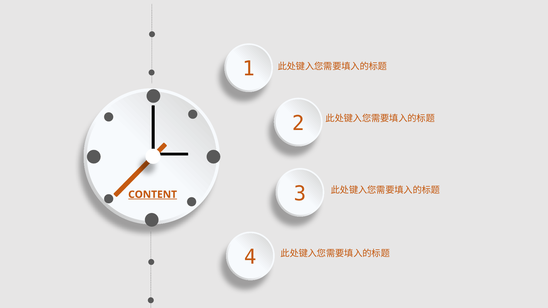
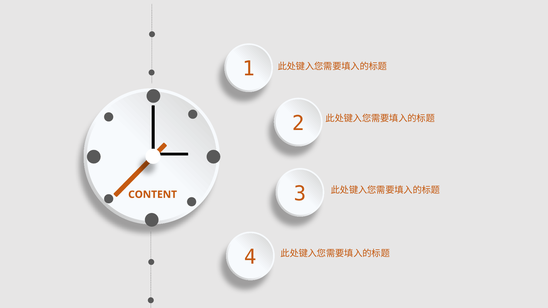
CONTENT underline: present -> none
